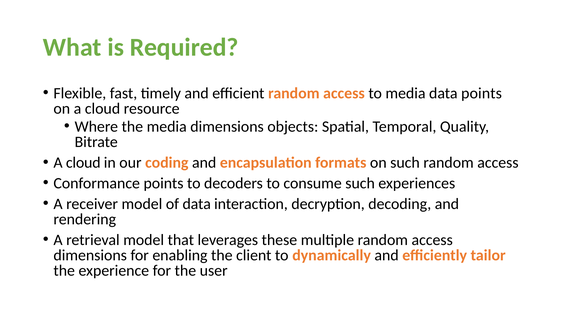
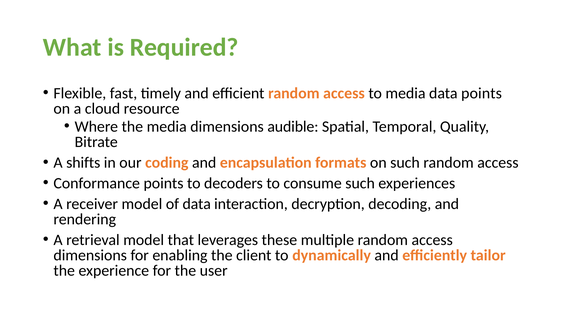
objects: objects -> audible
cloud at (83, 163): cloud -> shifts
